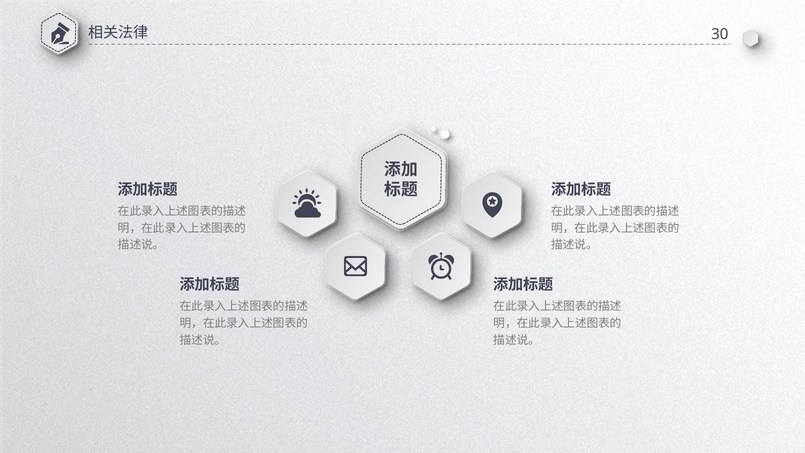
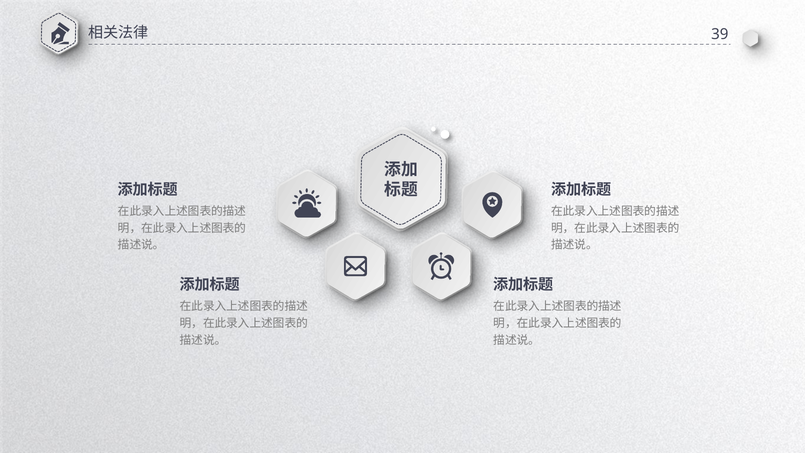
30: 30 -> 39
